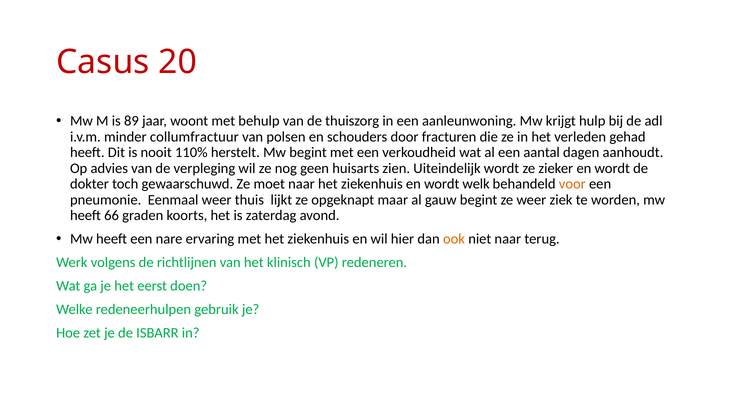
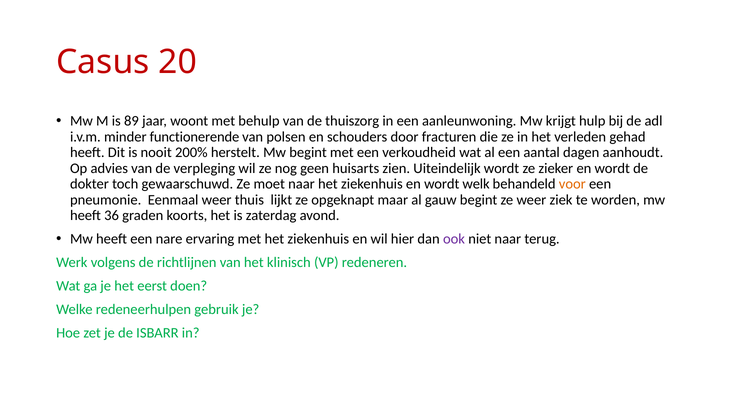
collumfractuur: collumfractuur -> functionerende
110%: 110% -> 200%
66: 66 -> 36
ook colour: orange -> purple
